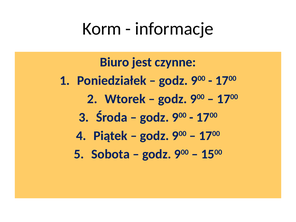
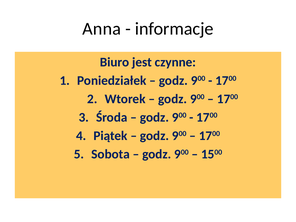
Korm: Korm -> Anna
